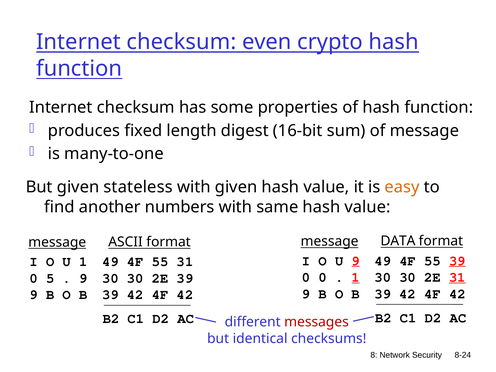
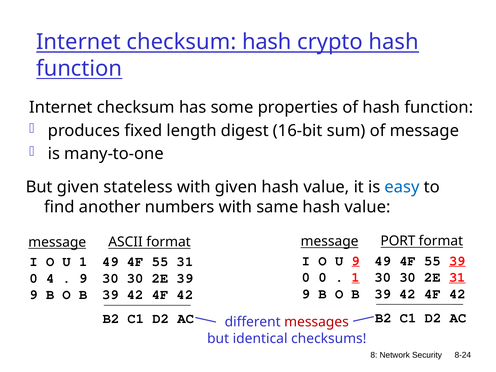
checksum even: even -> hash
easy colour: orange -> blue
DATA: DATA -> PORT
5: 5 -> 4
